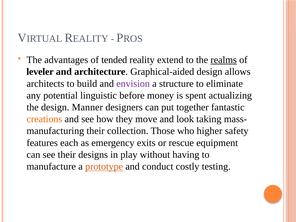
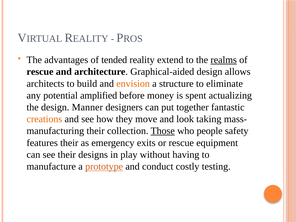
leveler at (40, 72): leveler -> rescue
envision colour: purple -> orange
linguistic: linguistic -> amplified
Those underline: none -> present
higher: higher -> people
features each: each -> their
